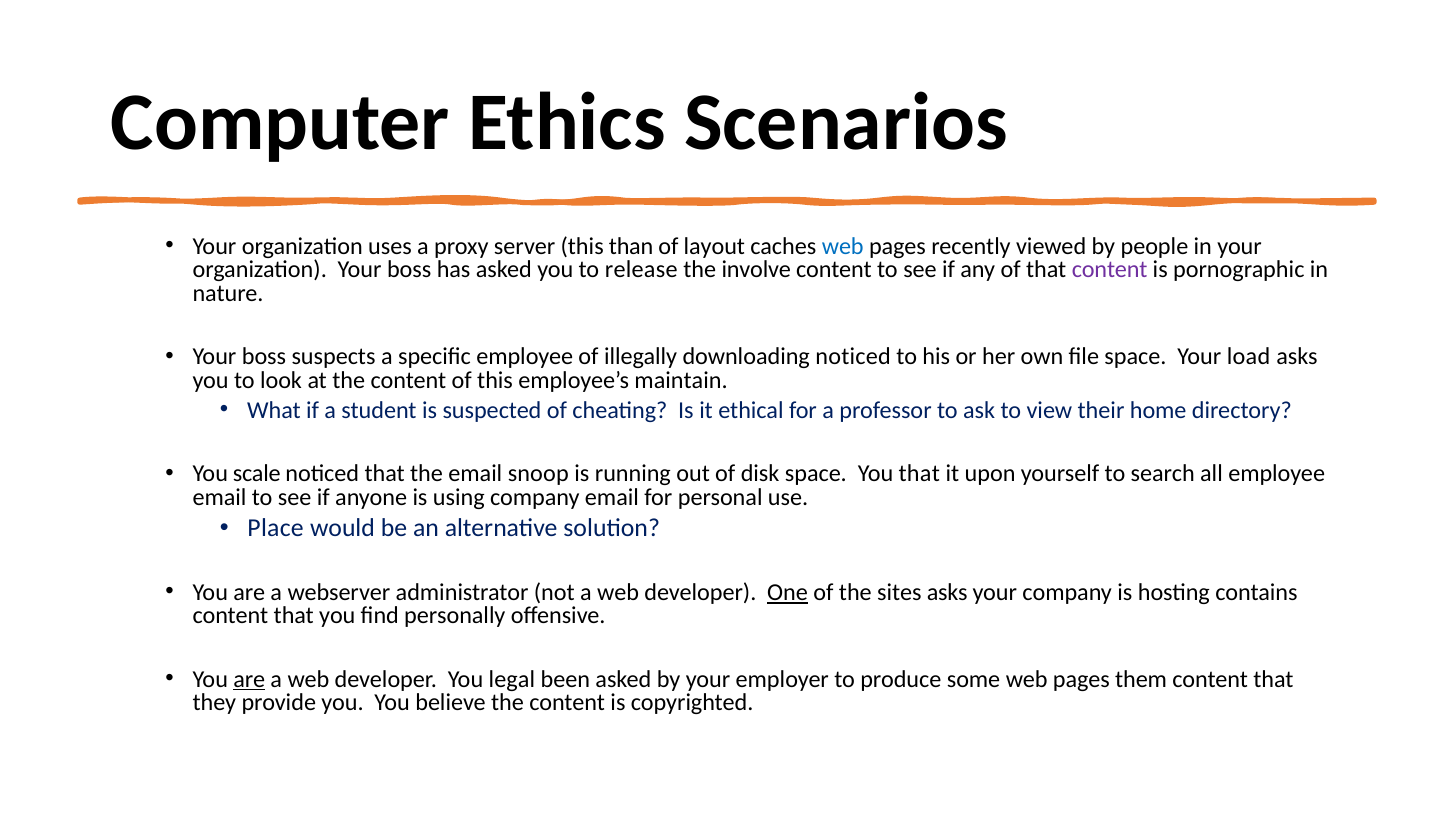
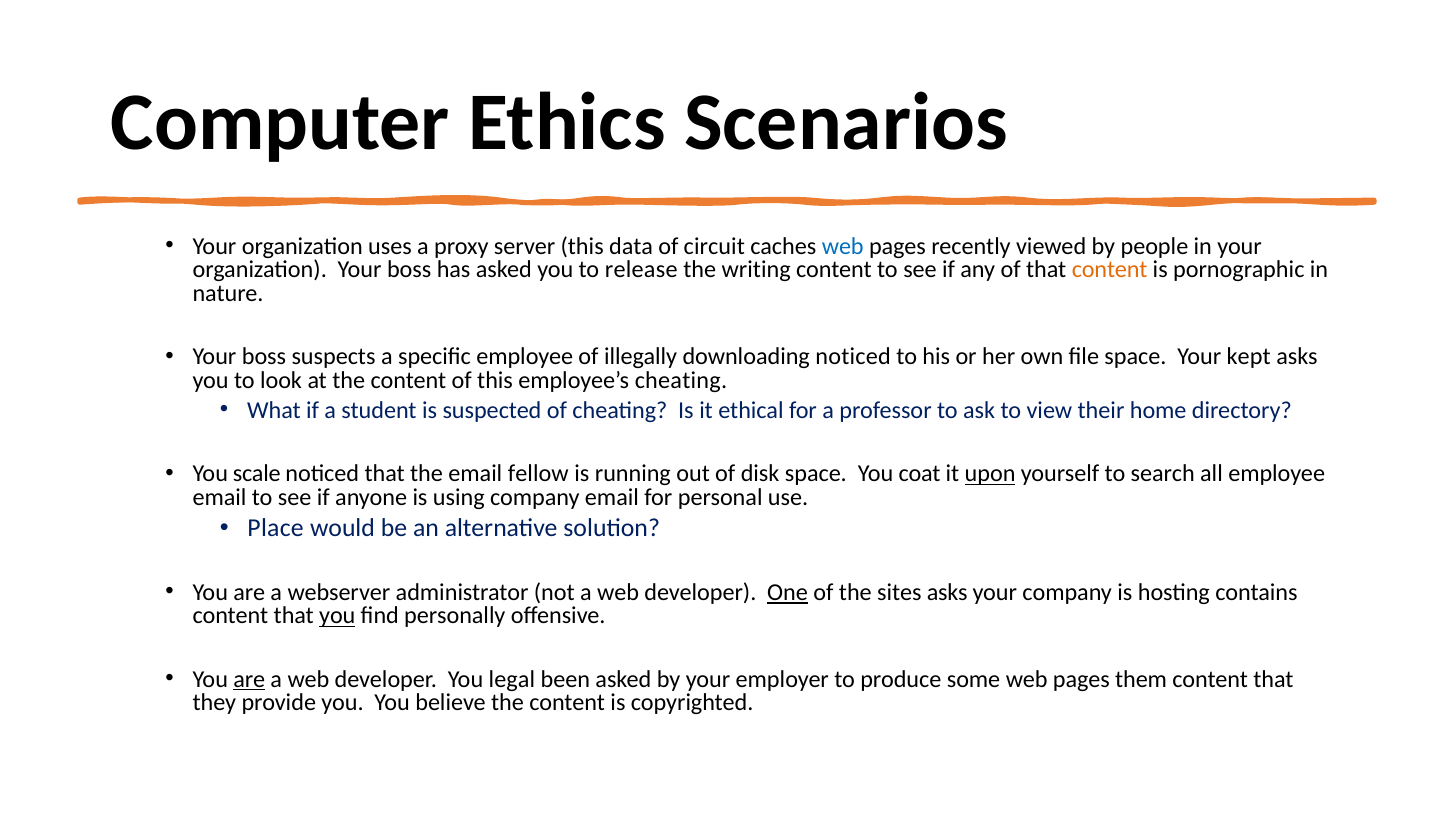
than: than -> data
layout: layout -> circuit
involve: involve -> writing
content at (1110, 270) colour: purple -> orange
load: load -> kept
employee’s maintain: maintain -> cheating
snoop: snoop -> fellow
You that: that -> coat
upon underline: none -> present
you at (337, 616) underline: none -> present
